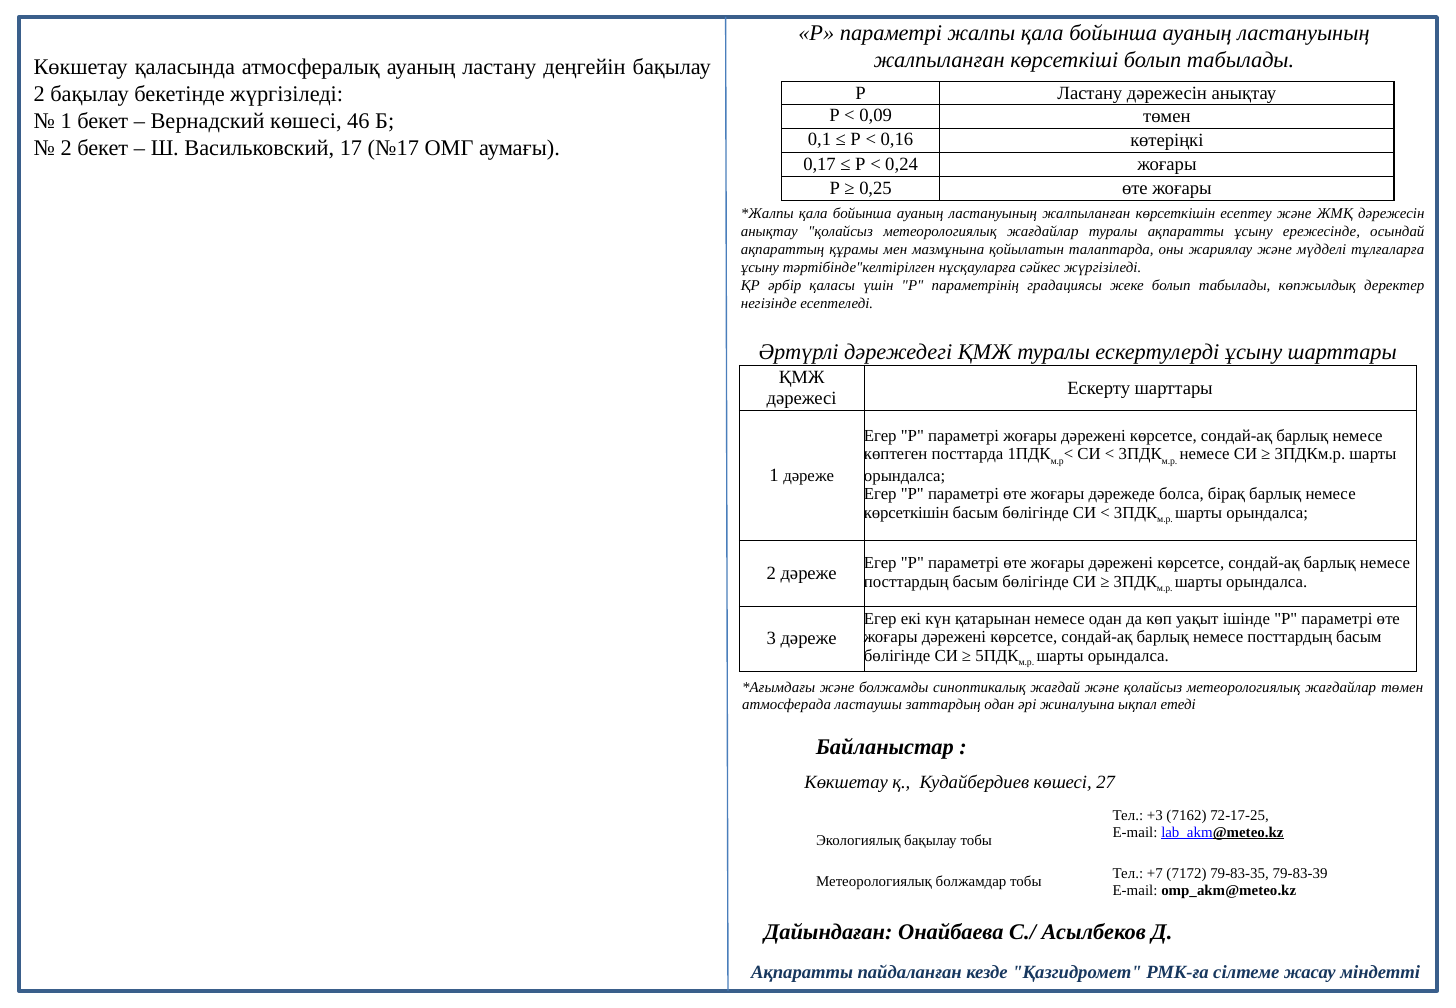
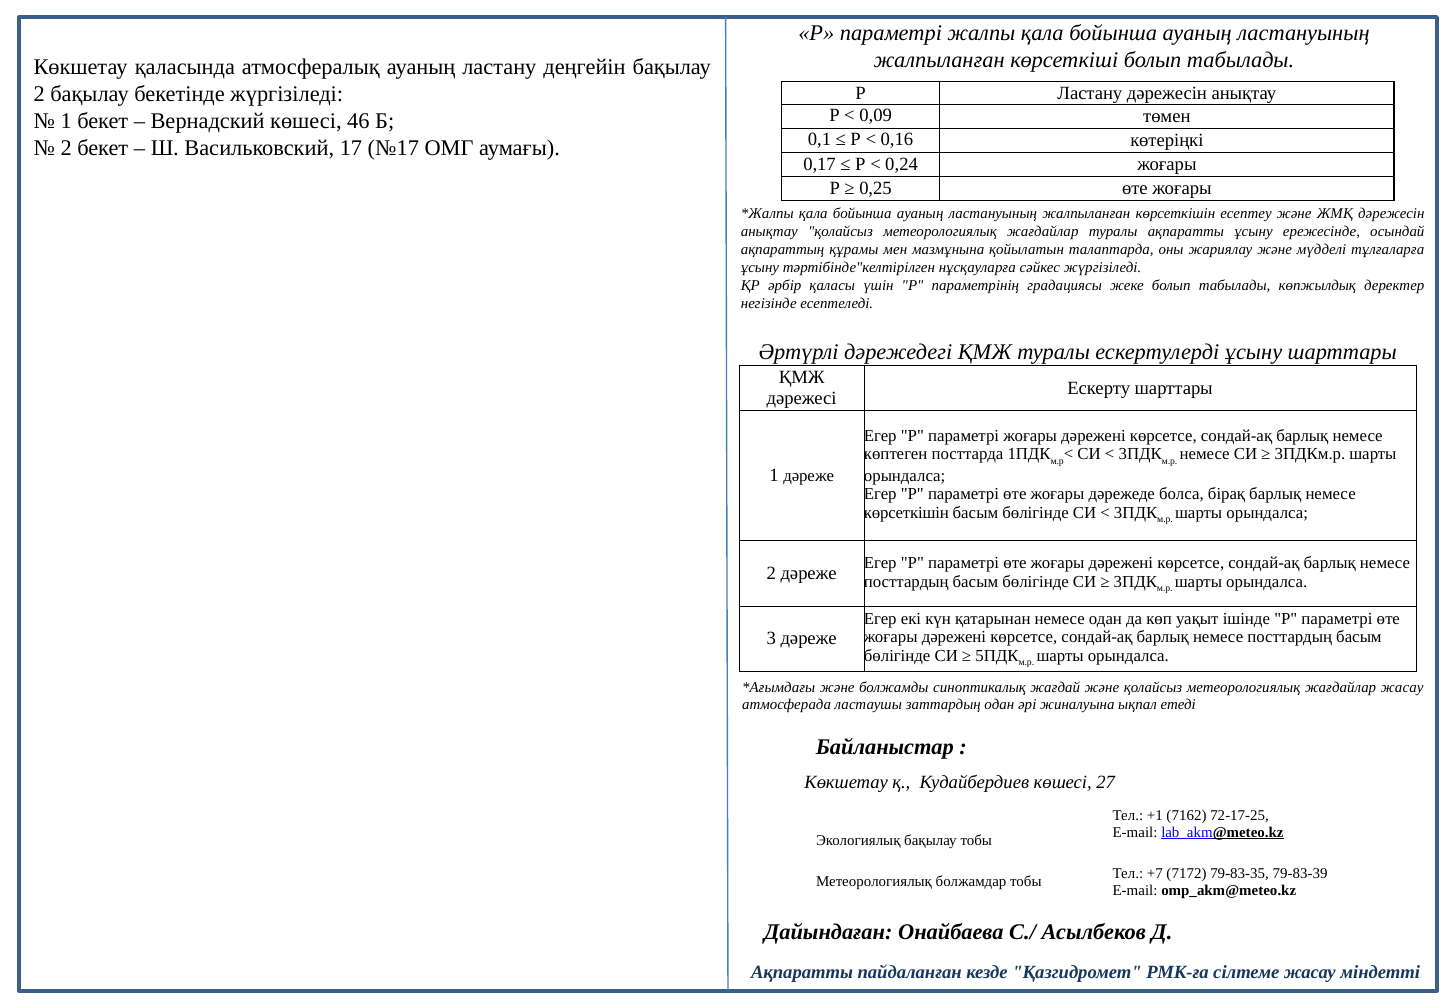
жағдайлар төмен: төмен -> жасау
+3: +3 -> +1
